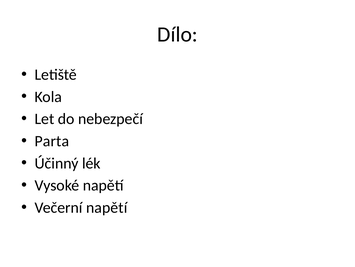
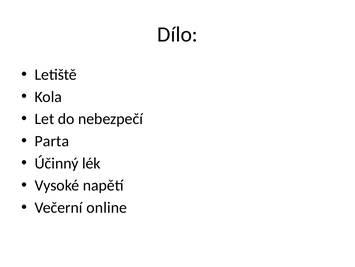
Večerní napětí: napětí -> online
